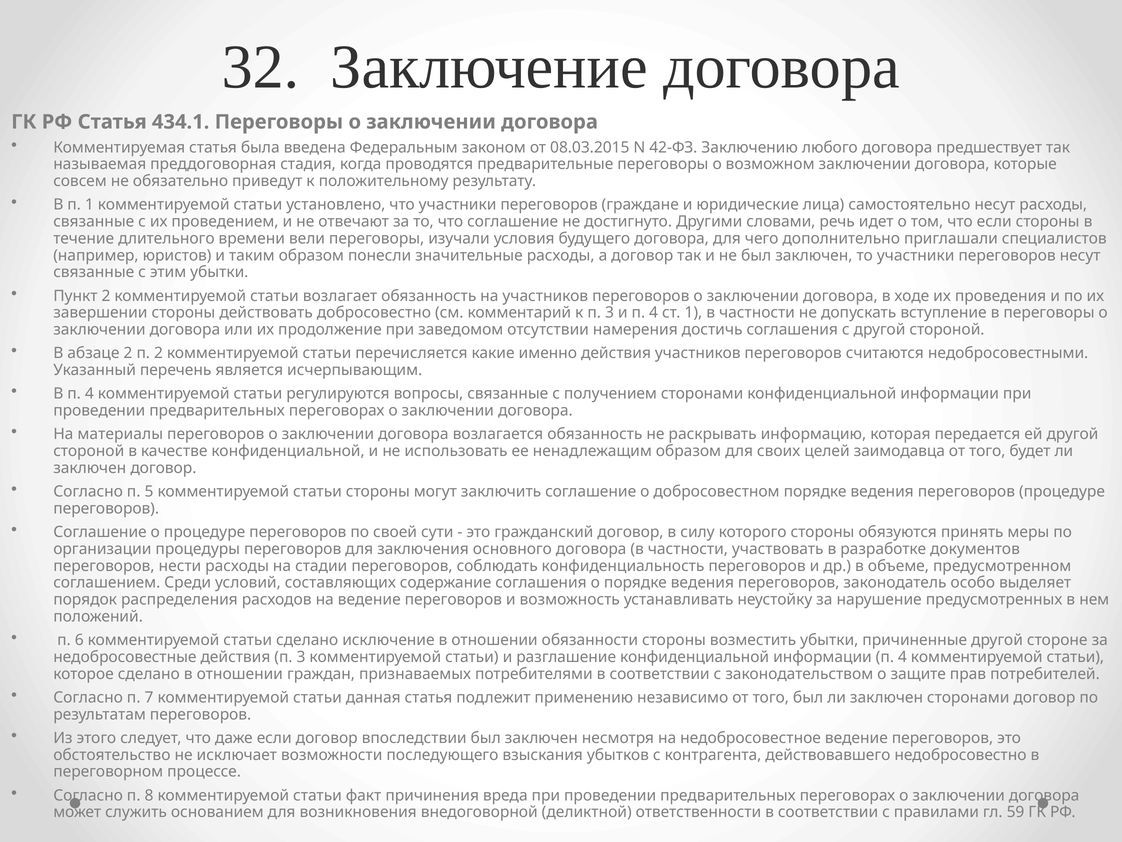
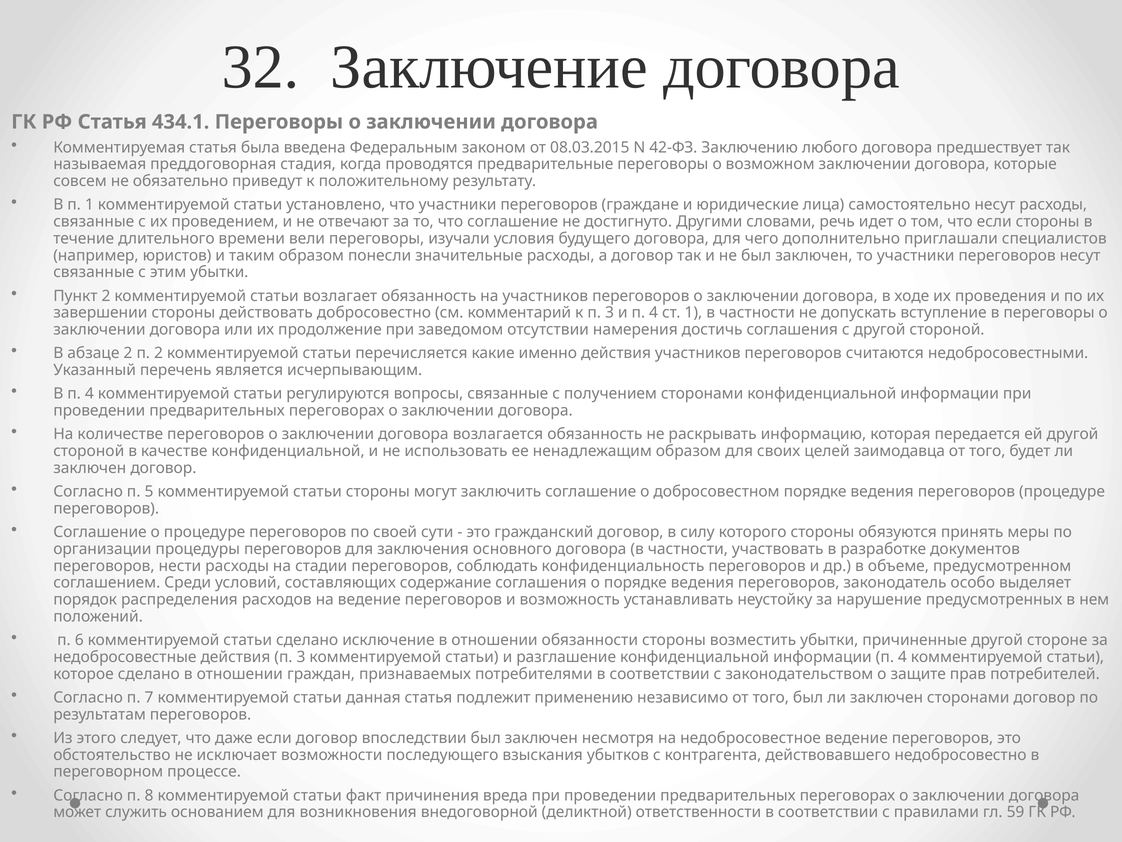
материалы: материалы -> количестве
